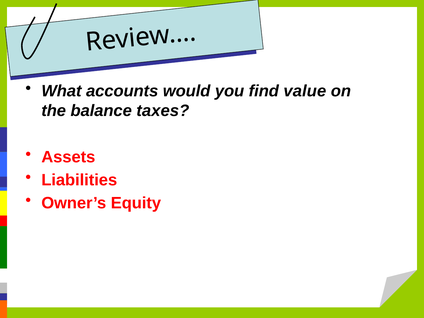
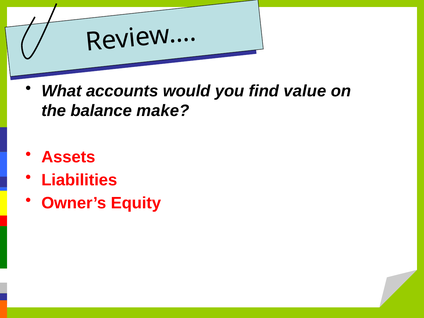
taxes: taxes -> make
